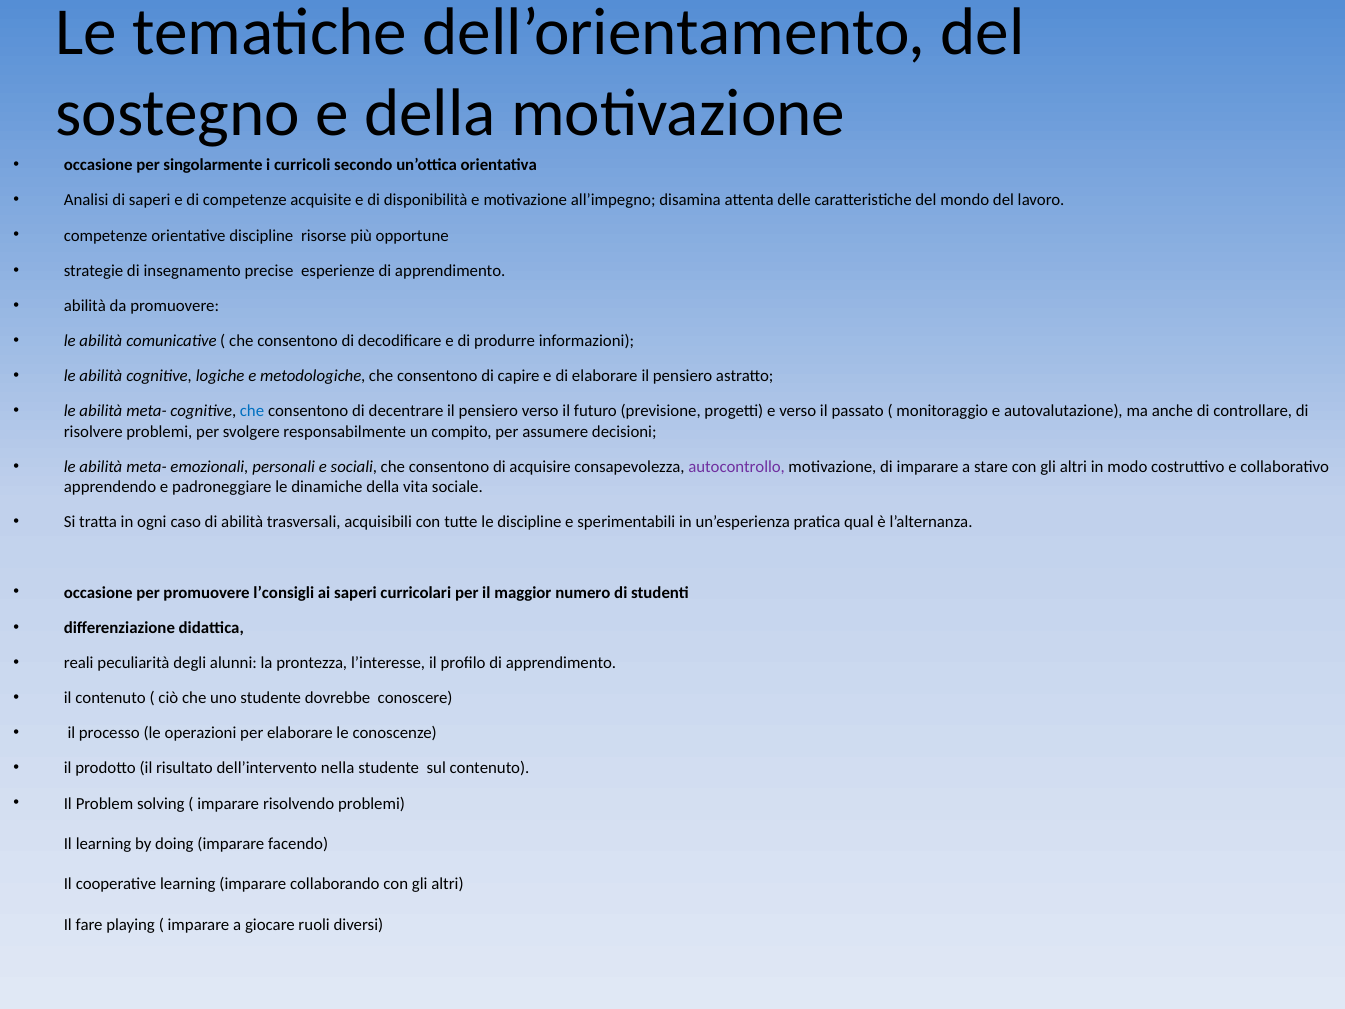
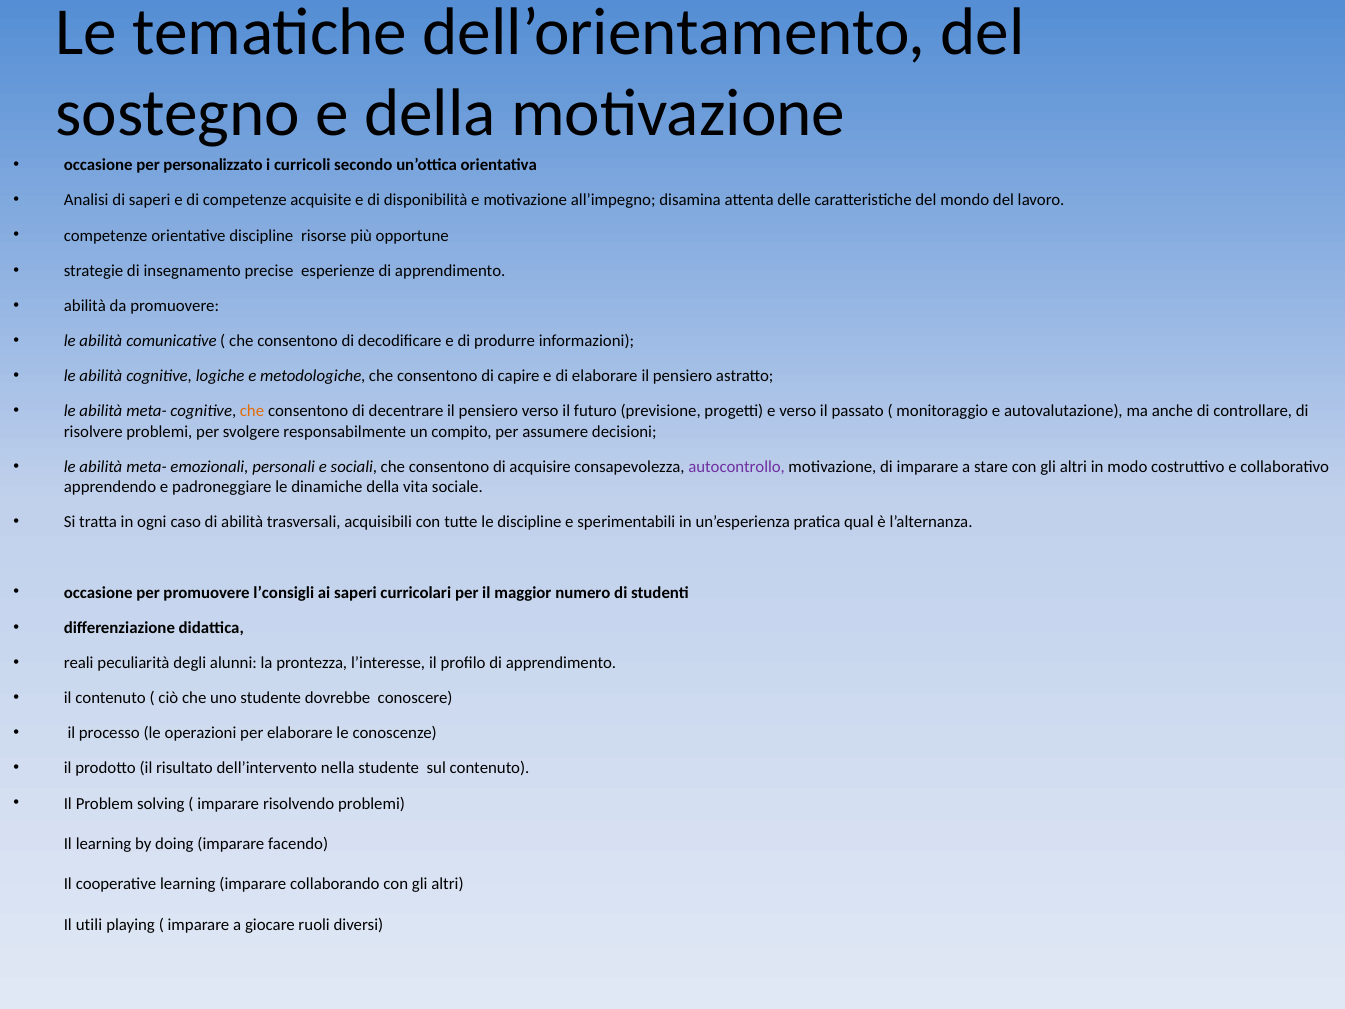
singolarmente: singolarmente -> personalizzato
che at (252, 411) colour: blue -> orange
fare: fare -> utili
